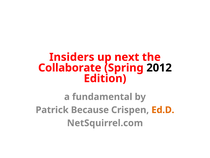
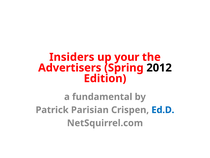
next: next -> your
Collaborate: Collaborate -> Advertisers
Because: Because -> Parisian
Ed.D colour: orange -> blue
